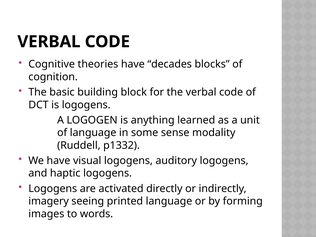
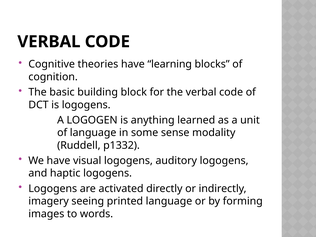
decades: decades -> learning
